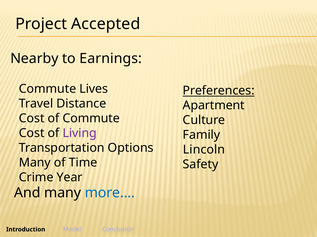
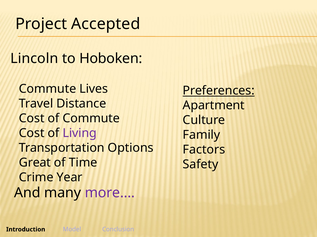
Nearby: Nearby -> Lincoln
Earnings: Earnings -> Hoboken
Lincoln: Lincoln -> Factors
Many at (35, 163): Many -> Great
more… colour: blue -> purple
